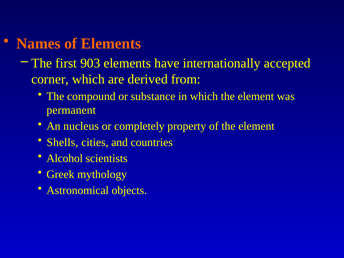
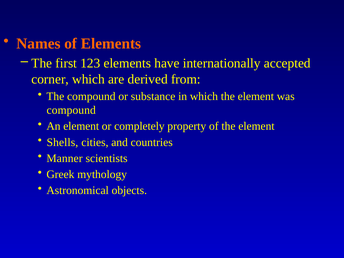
903: 903 -> 123
permanent at (71, 110): permanent -> compound
An nucleus: nucleus -> element
Alcohol: Alcohol -> Manner
